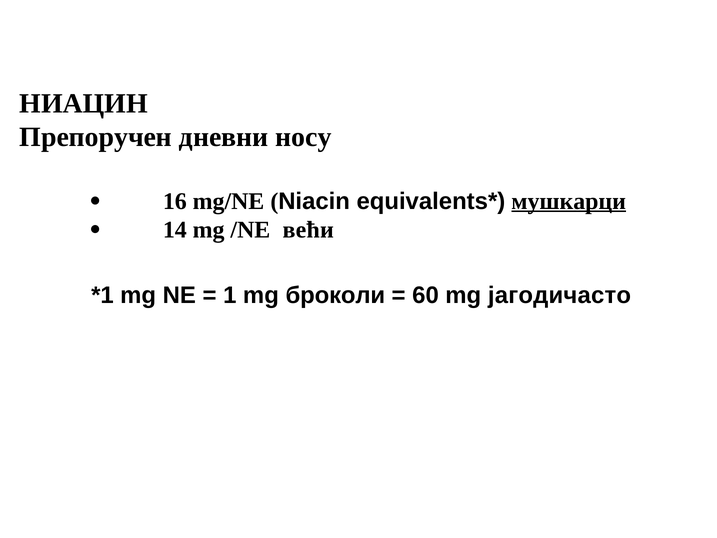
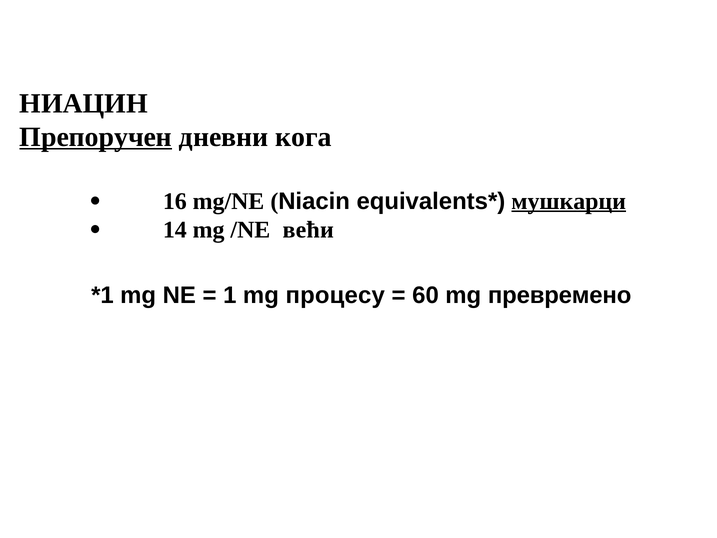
Препоручен underline: none -> present
носу: носу -> кога
броколи: броколи -> процесу
јагодичасто: јагодичасто -> превремено
